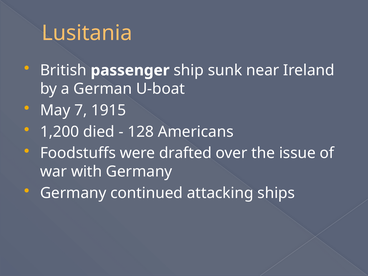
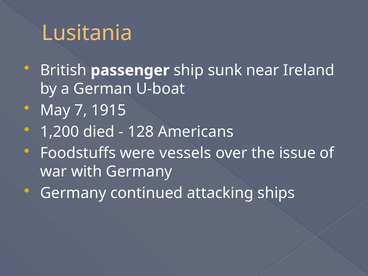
drafted: drafted -> vessels
